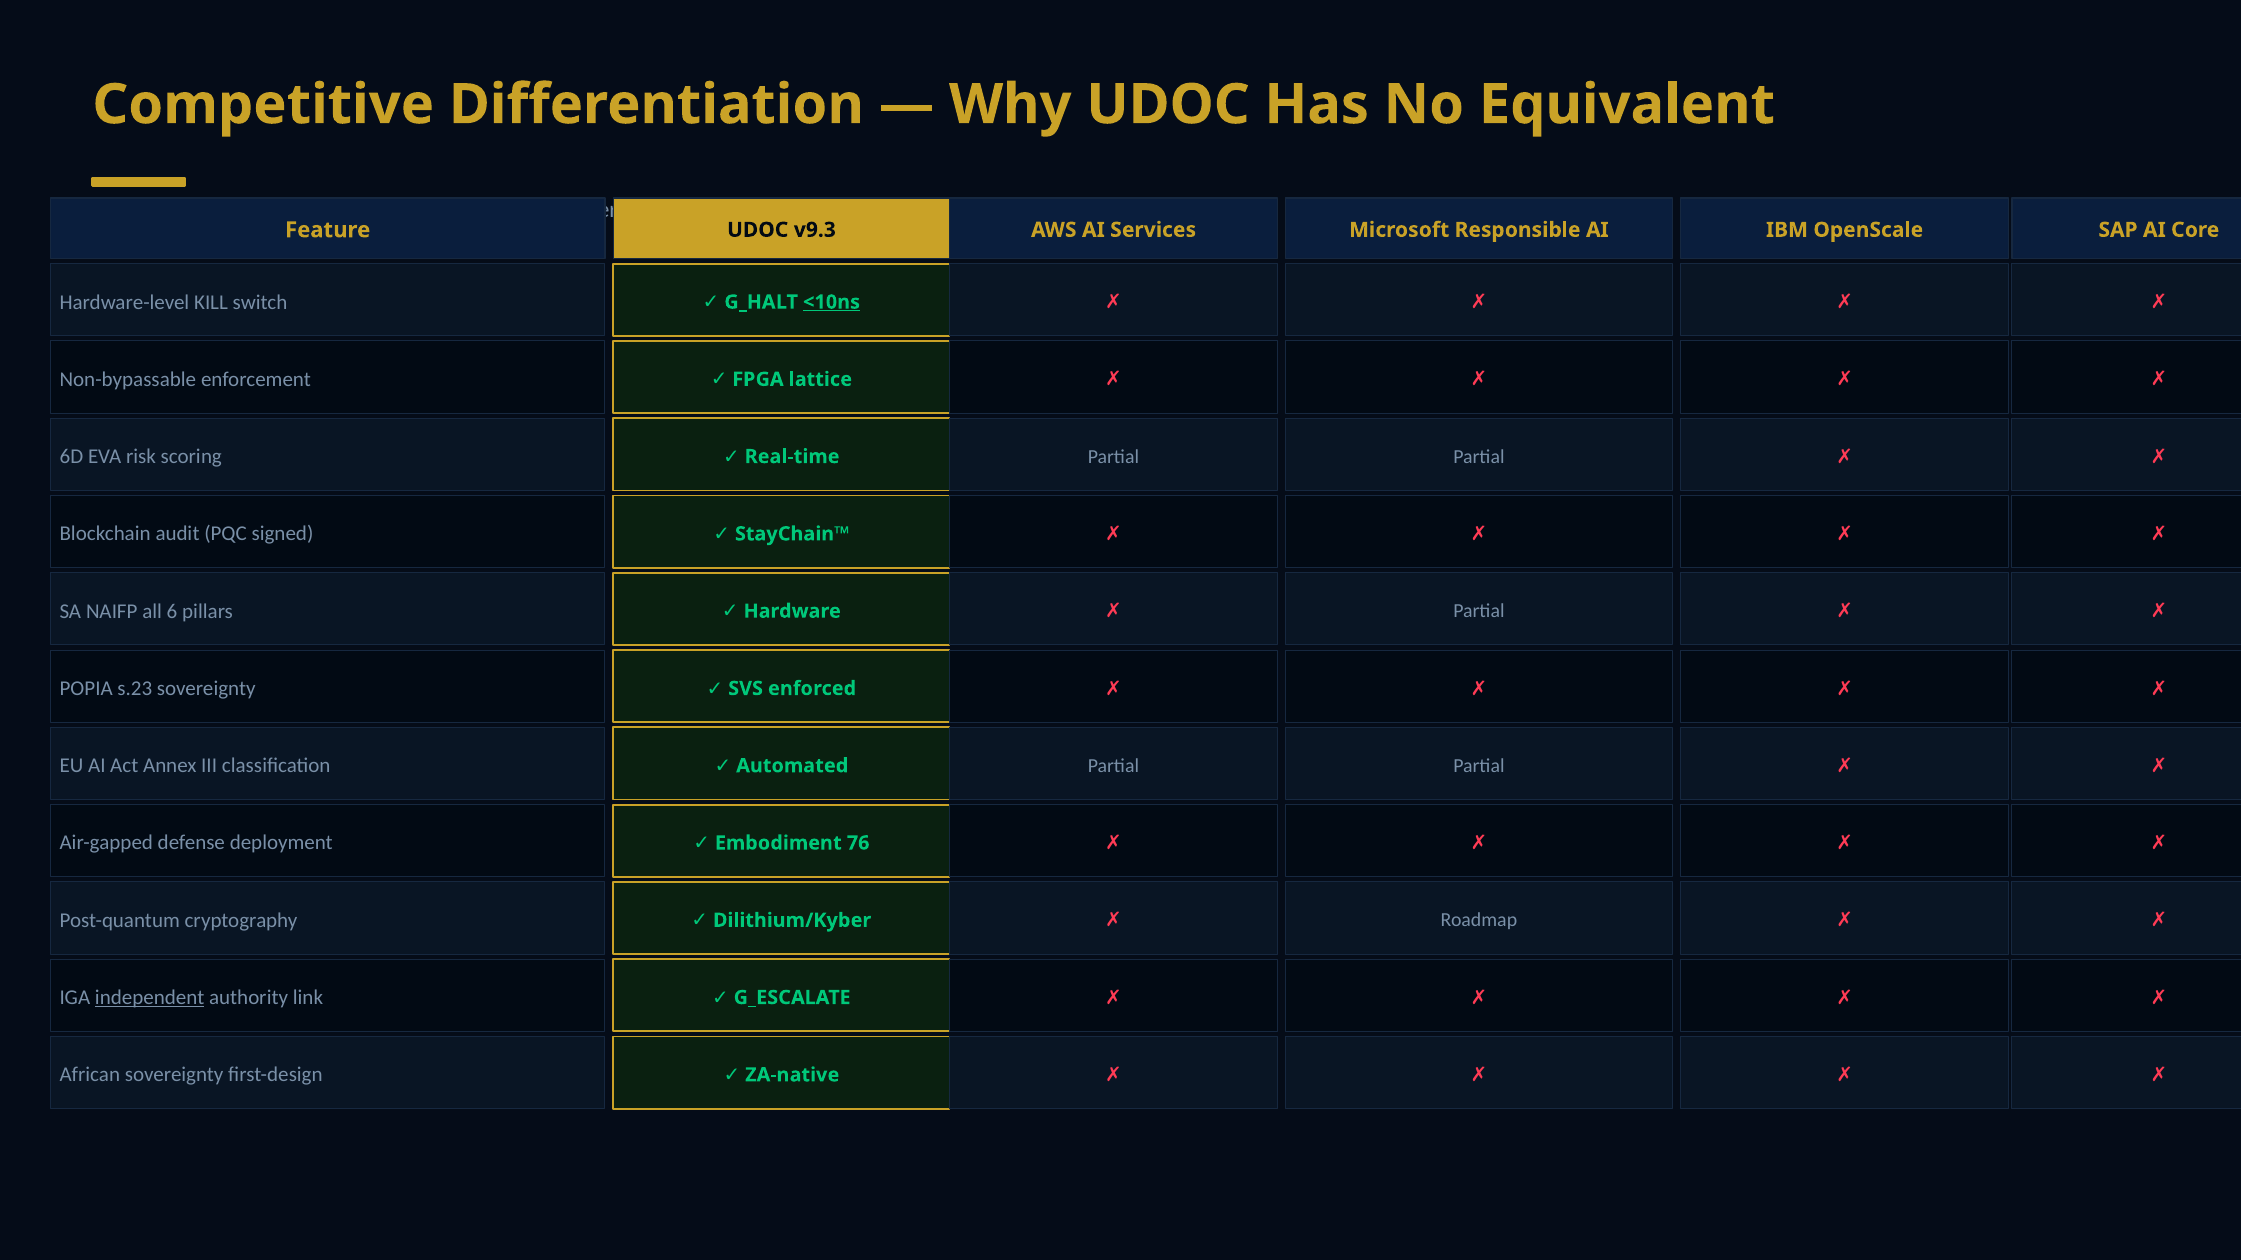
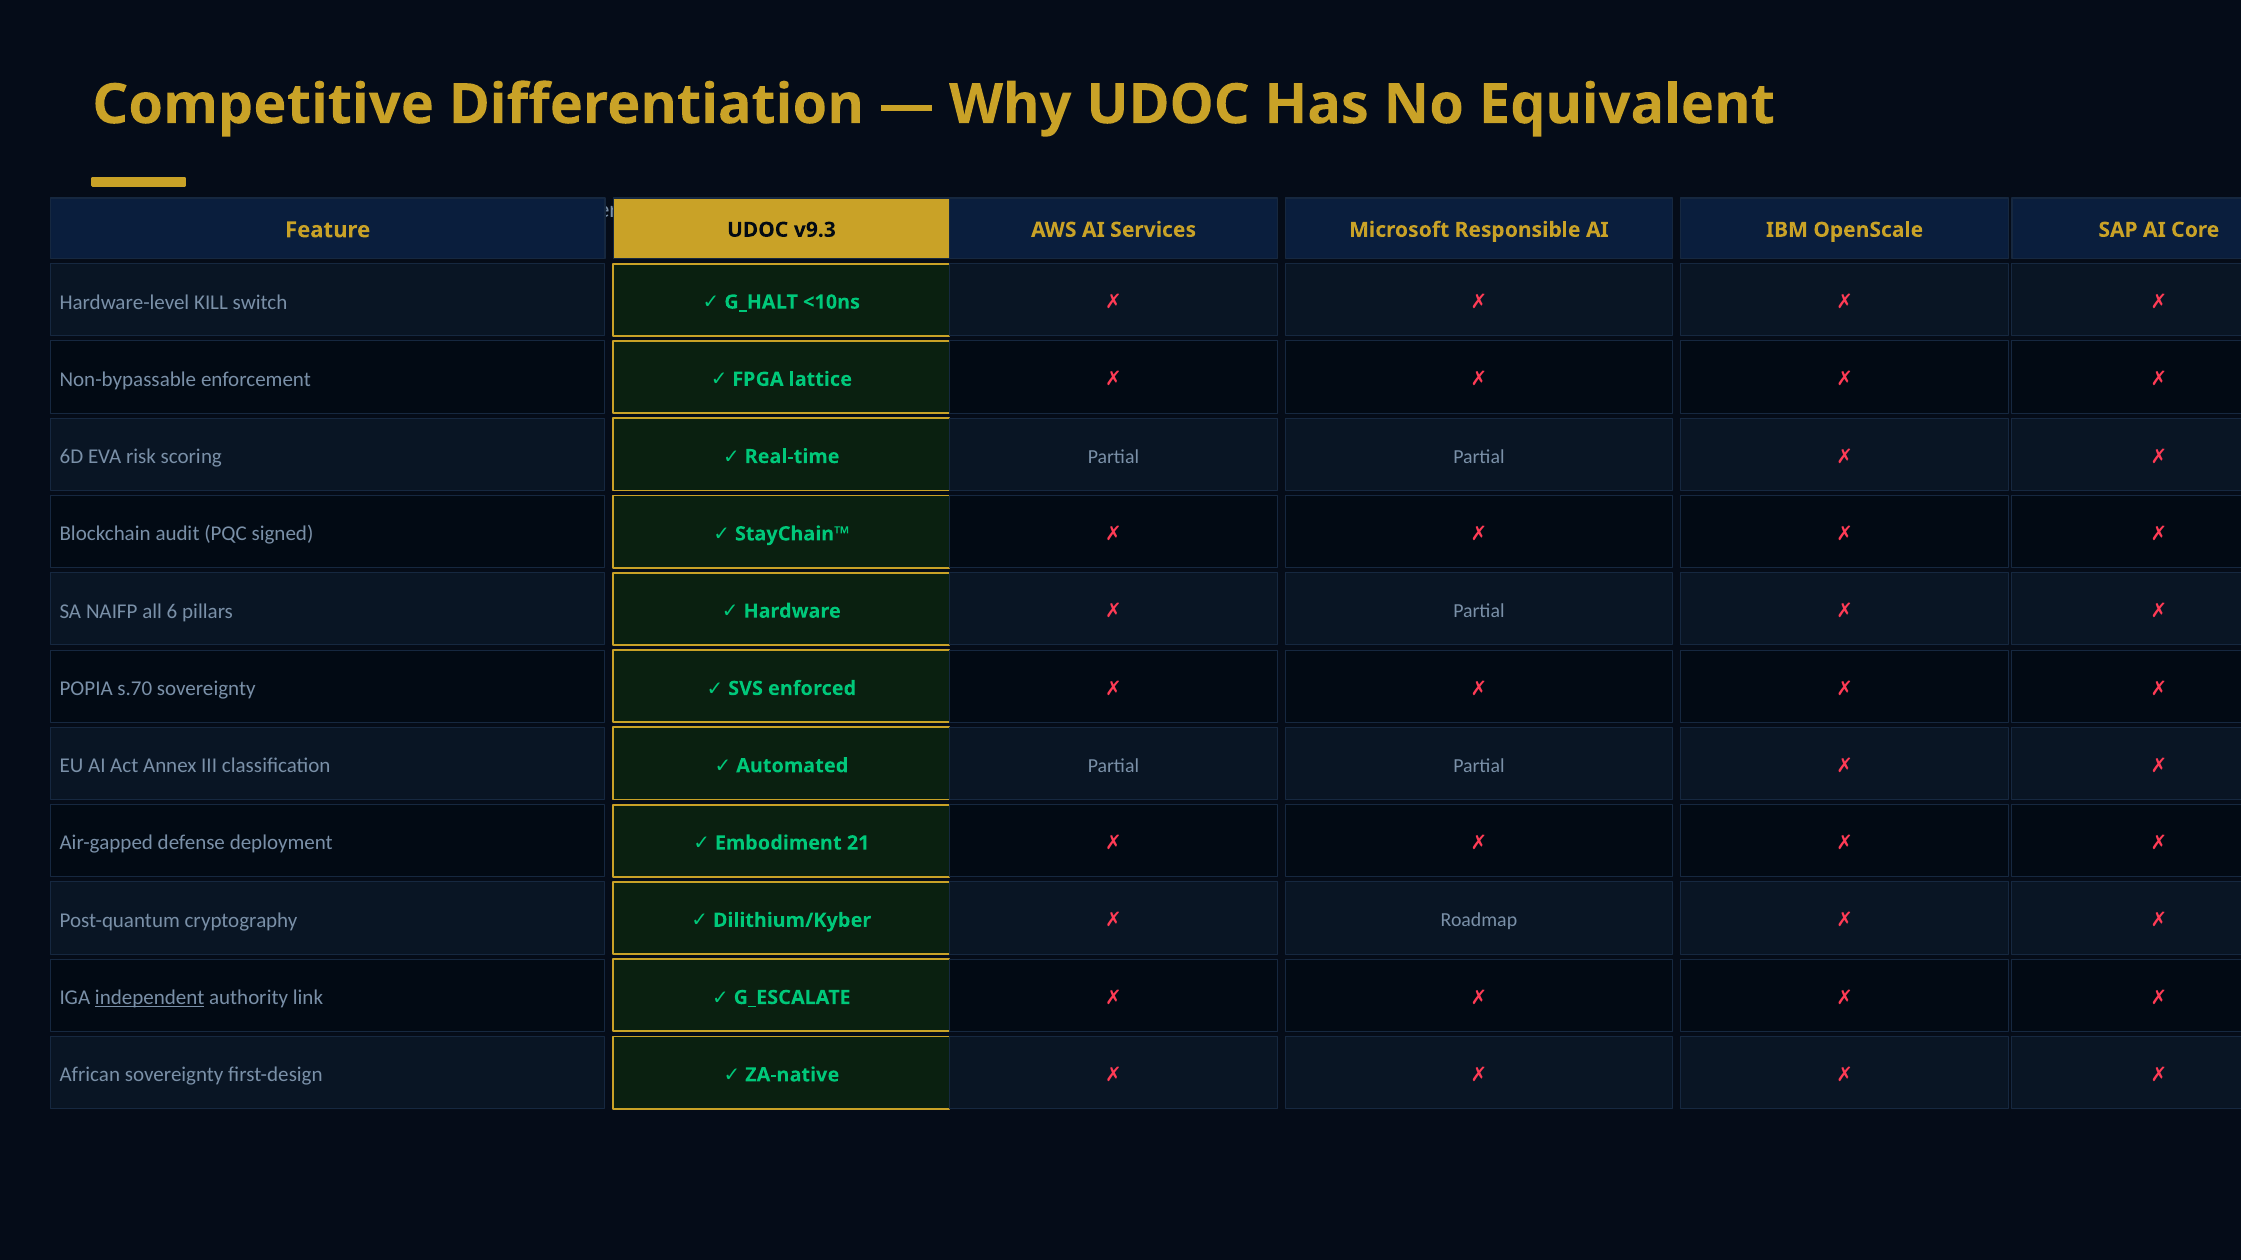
<10ns underline: present -> none
s.23: s.23 -> s.70
76: 76 -> 21
